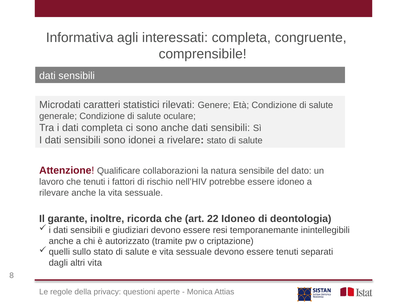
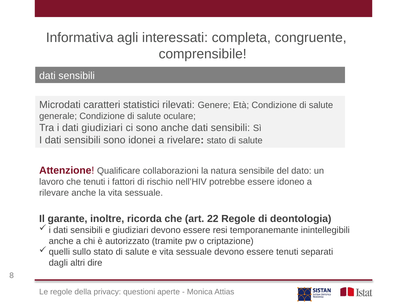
dati completa: completa -> giudiziari
22 Idoneo: Idoneo -> Regole
altri vita: vita -> dire
